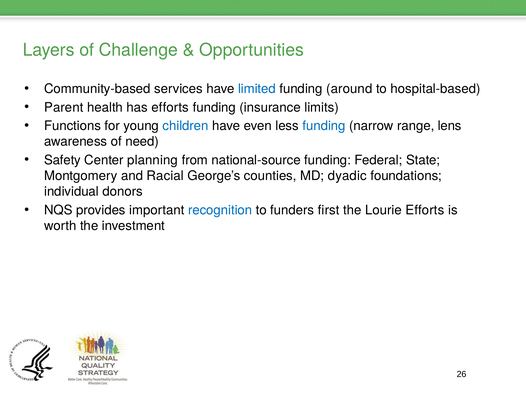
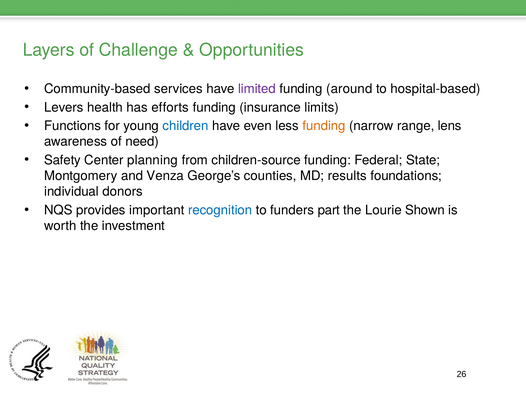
limited colour: blue -> purple
Parent: Parent -> Levers
funding at (324, 126) colour: blue -> orange
national-source: national-source -> children-source
Racial: Racial -> Venza
dyadic: dyadic -> results
first: first -> part
Lourie Efforts: Efforts -> Shown
